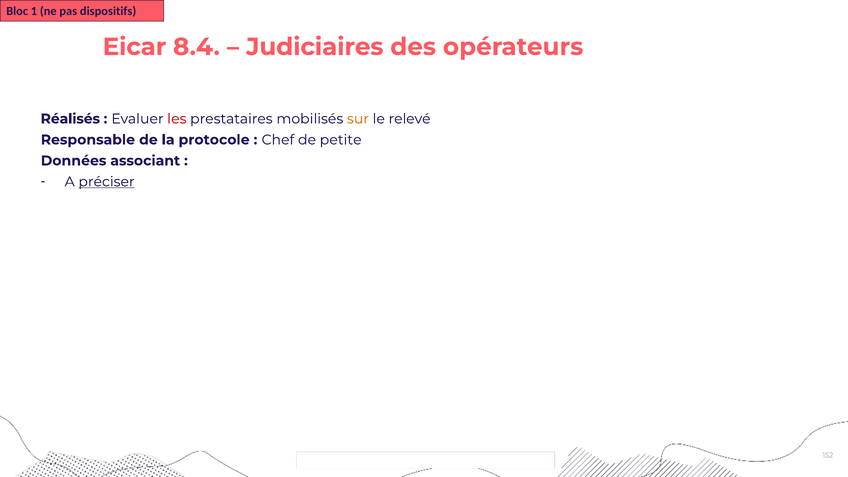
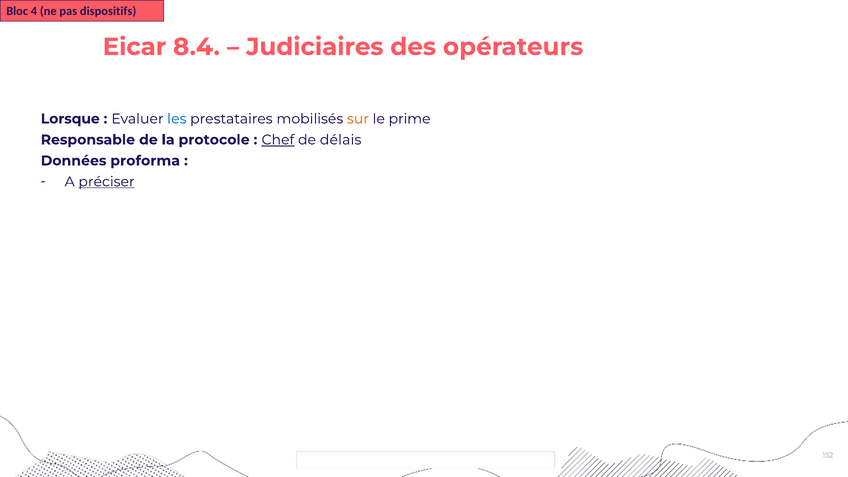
1: 1 -> 4
Réalisés: Réalisés -> Lorsque
les colour: red -> blue
relevé: relevé -> prime
Chef underline: none -> present
petite: petite -> délais
associant: associant -> proforma
